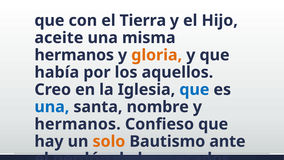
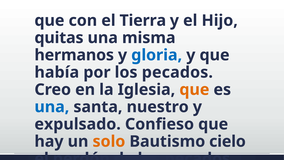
aceite: aceite -> quitas
gloria colour: orange -> blue
por los aquellos: aquellos -> pecados
que at (194, 89) colour: blue -> orange
nombre: nombre -> nuestro
hermanos at (78, 124): hermanos -> expulsado
ante: ante -> cielo
